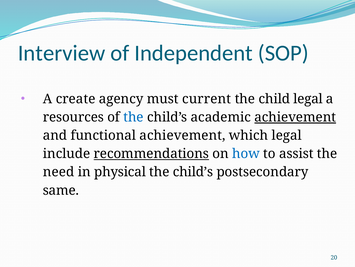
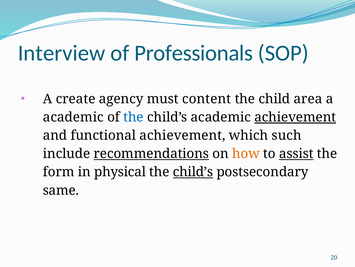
Independent: Independent -> Professionals
current: current -> content
child legal: legal -> area
resources at (73, 117): resources -> academic
which legal: legal -> such
how colour: blue -> orange
assist underline: none -> present
need: need -> form
child’s at (193, 172) underline: none -> present
